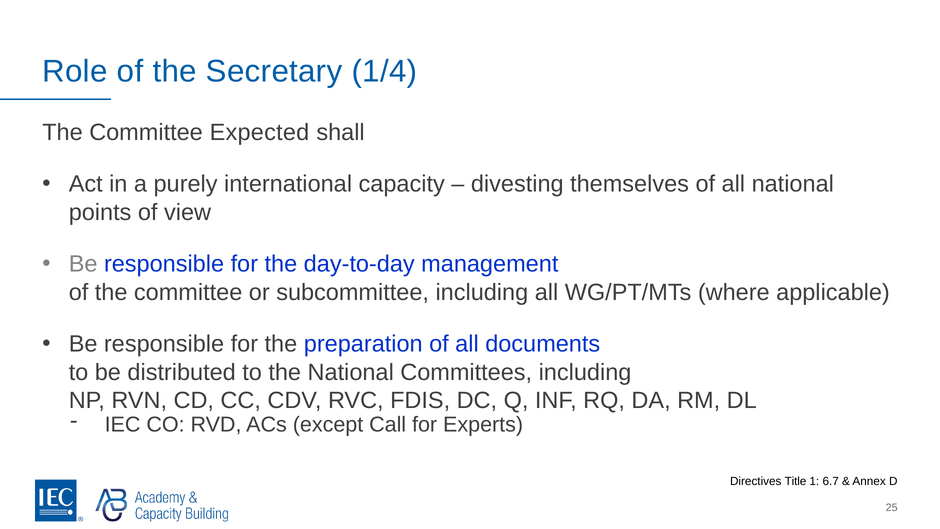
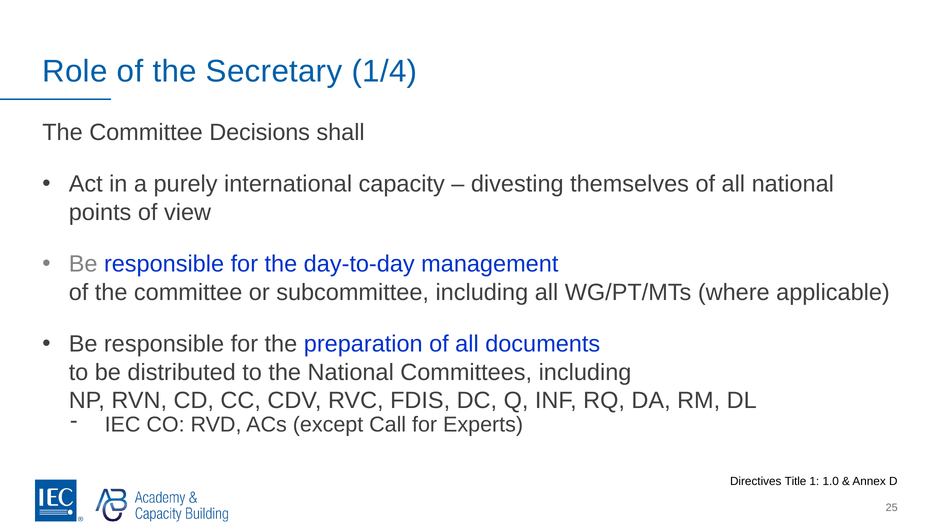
Expected: Expected -> Decisions
6.7: 6.7 -> 1.0
